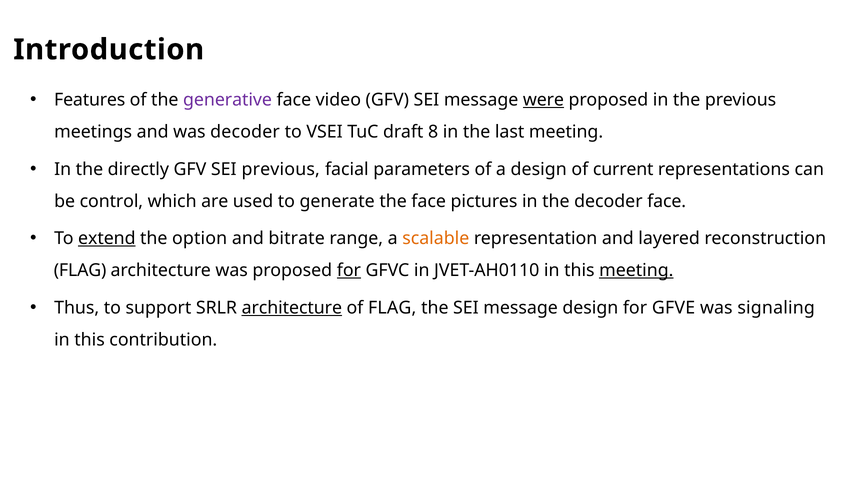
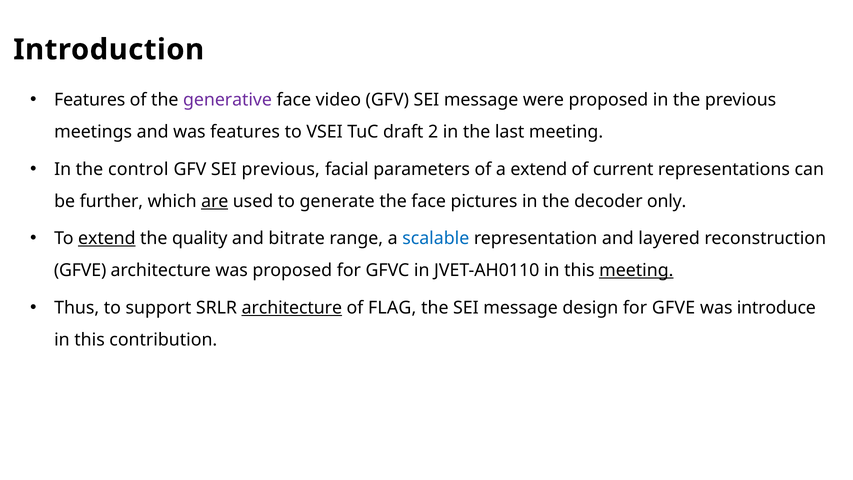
were underline: present -> none
was decoder: decoder -> features
8: 8 -> 2
directly: directly -> control
a design: design -> extend
control: control -> further
are underline: none -> present
decoder face: face -> only
option: option -> quality
scalable colour: orange -> blue
FLAG at (80, 270): FLAG -> GFVE
for at (349, 270) underline: present -> none
signaling: signaling -> introduce
